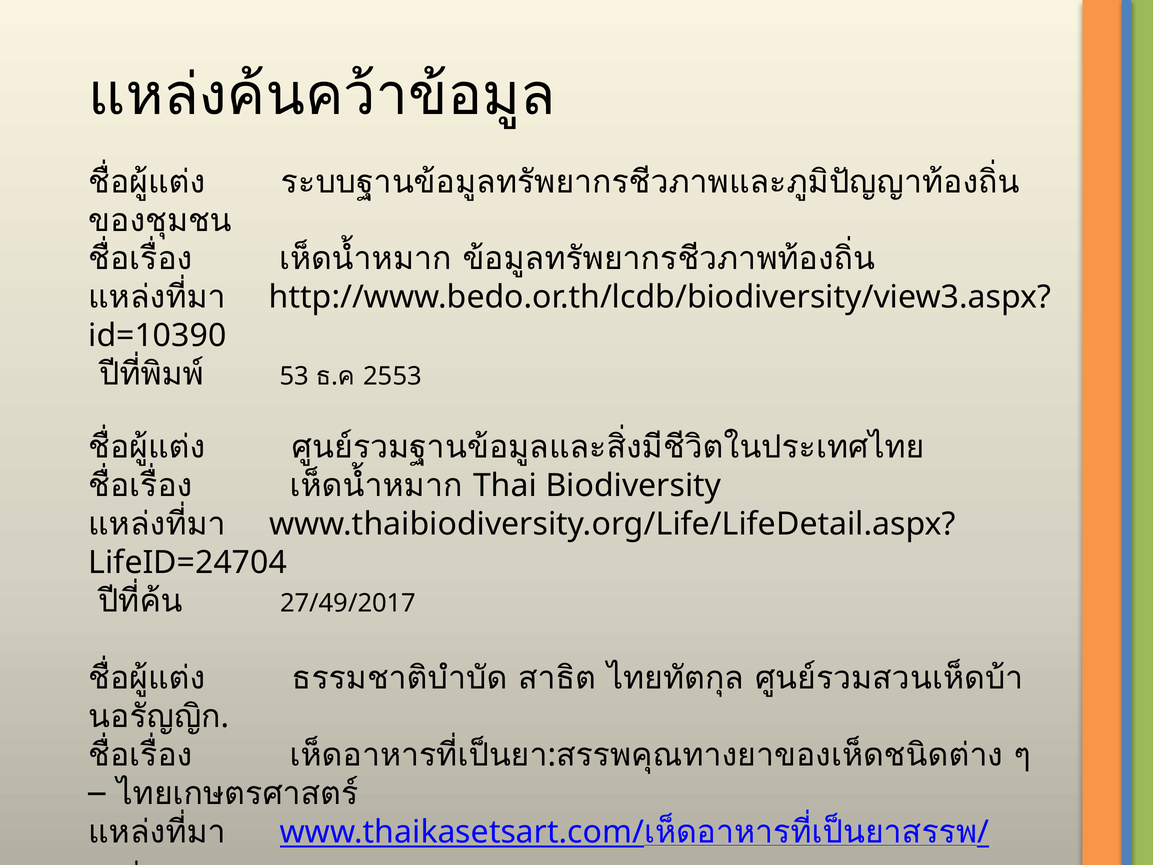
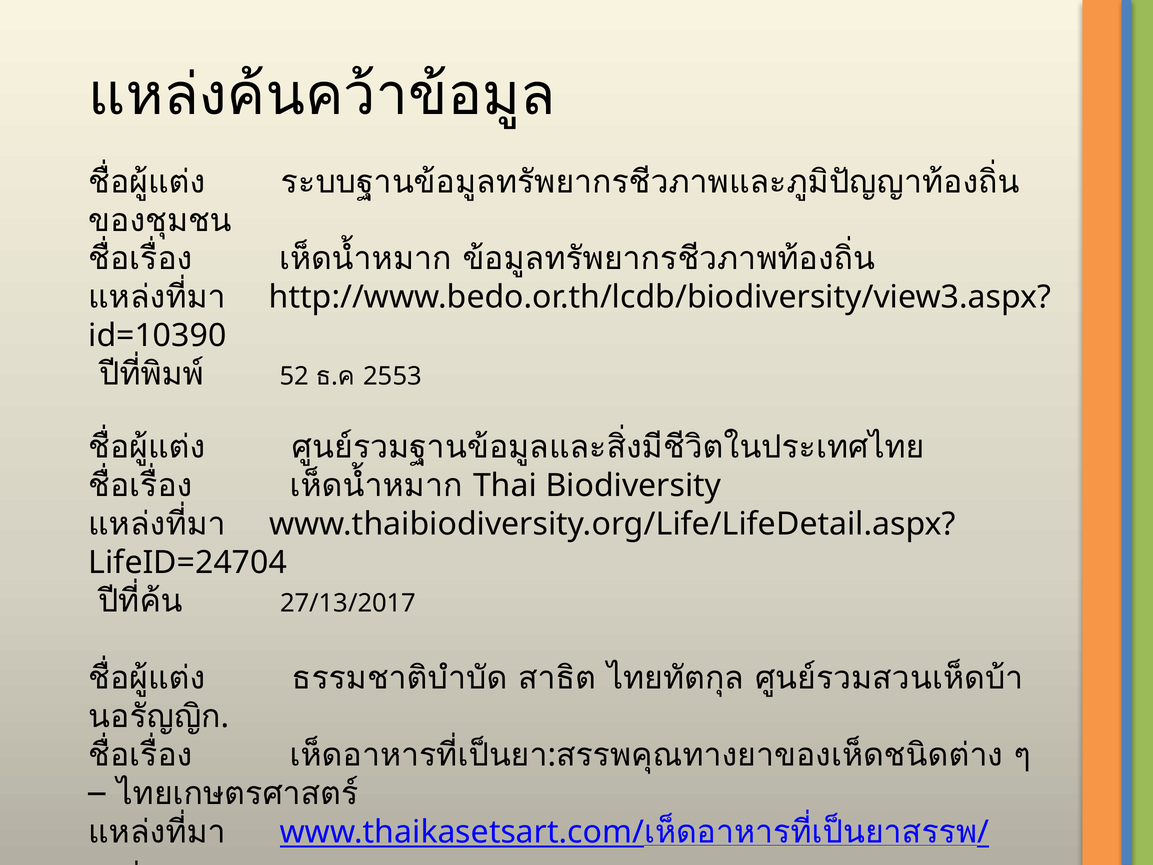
53: 53 -> 52
27/49/2017: 27/49/2017 -> 27/13/2017
